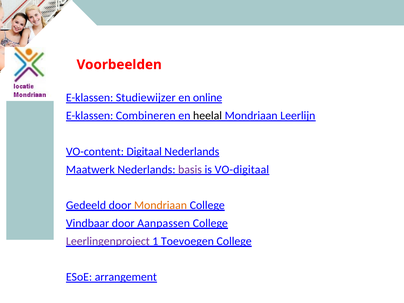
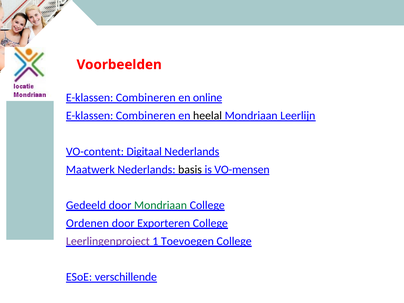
Studiewijzer at (146, 98): Studiewijzer -> Combineren
basis colour: purple -> black
VO-digitaal: VO-digitaal -> VO-mensen
Mondriaan at (161, 205) colour: orange -> green
Vindbaar: Vindbaar -> Ordenen
Aanpassen: Aanpassen -> Exporteren
arrangement: arrangement -> verschillende
